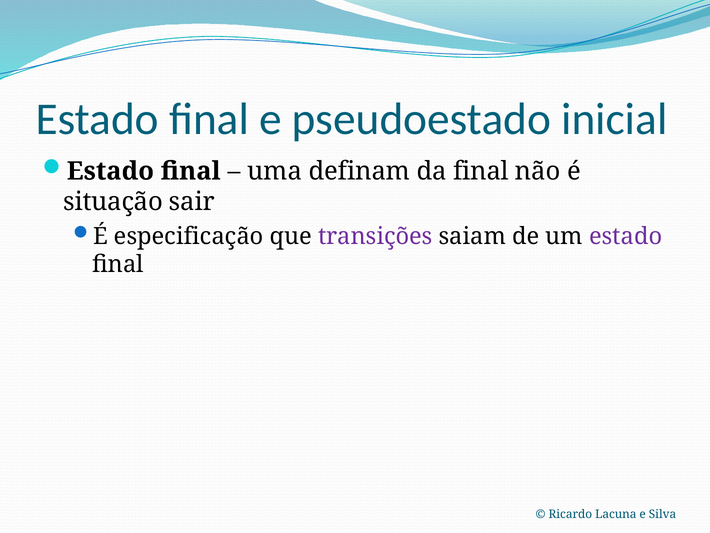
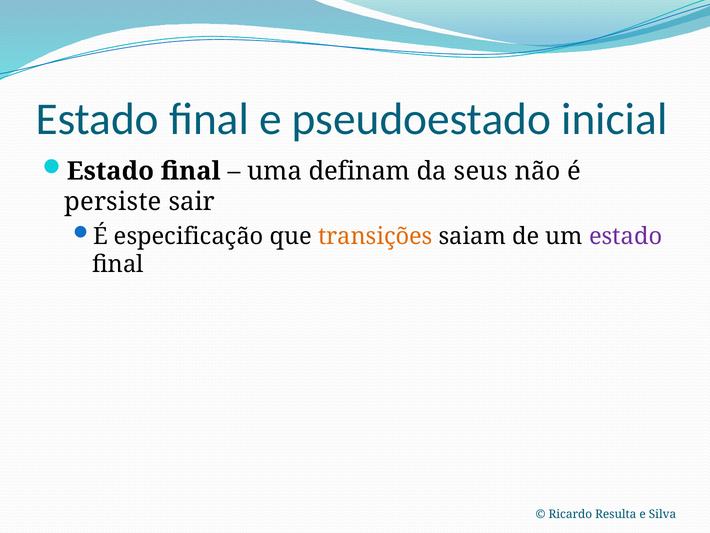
da final: final -> seus
situação: situação -> persiste
transições colour: purple -> orange
Lacuna: Lacuna -> Resulta
